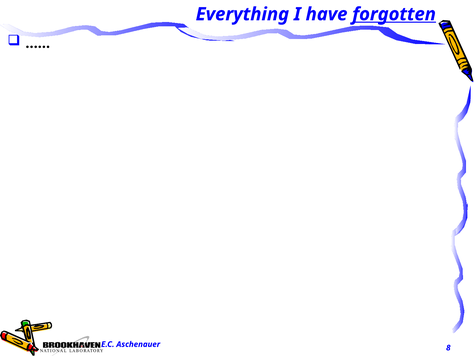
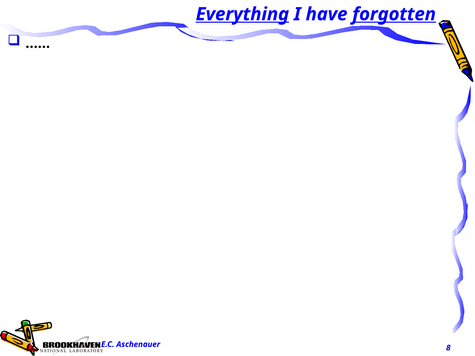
Everything underline: none -> present
